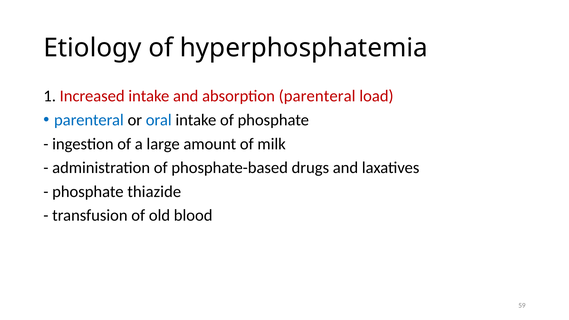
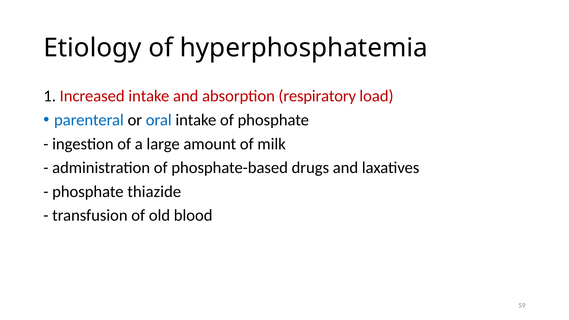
absorption parenteral: parenteral -> respiratory
